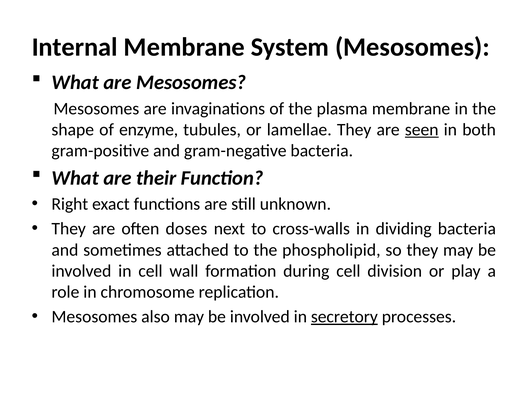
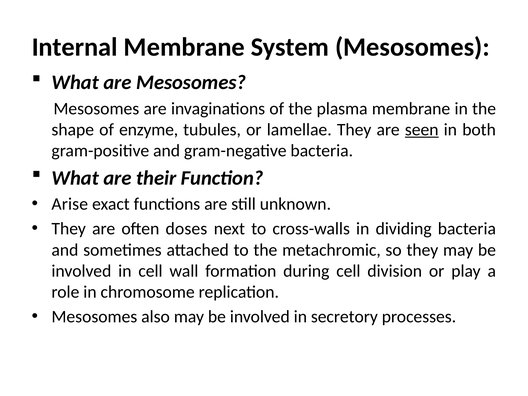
Right: Right -> Arise
phospholipid: phospholipid -> metachromic
secretory underline: present -> none
